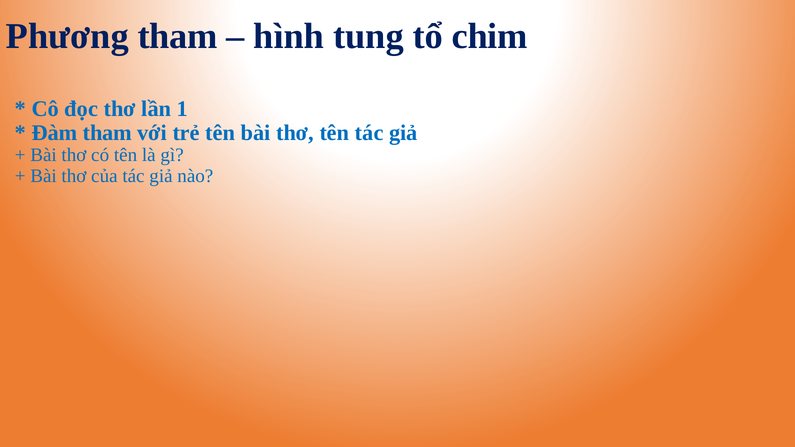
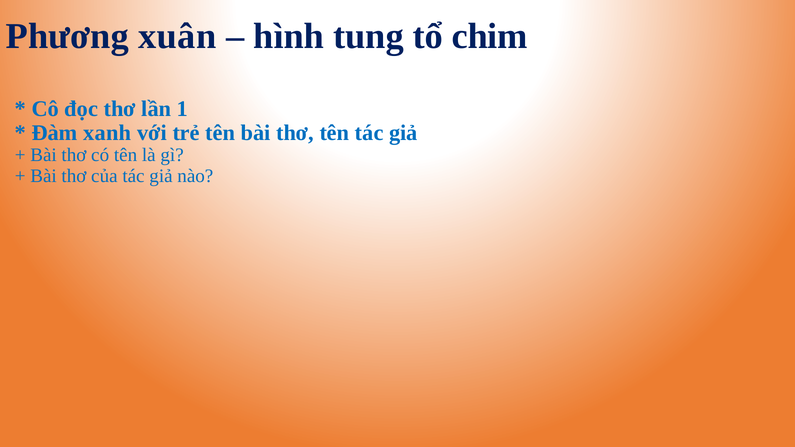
Phương tham: tham -> xuân
Đàm tham: tham -> xanh
